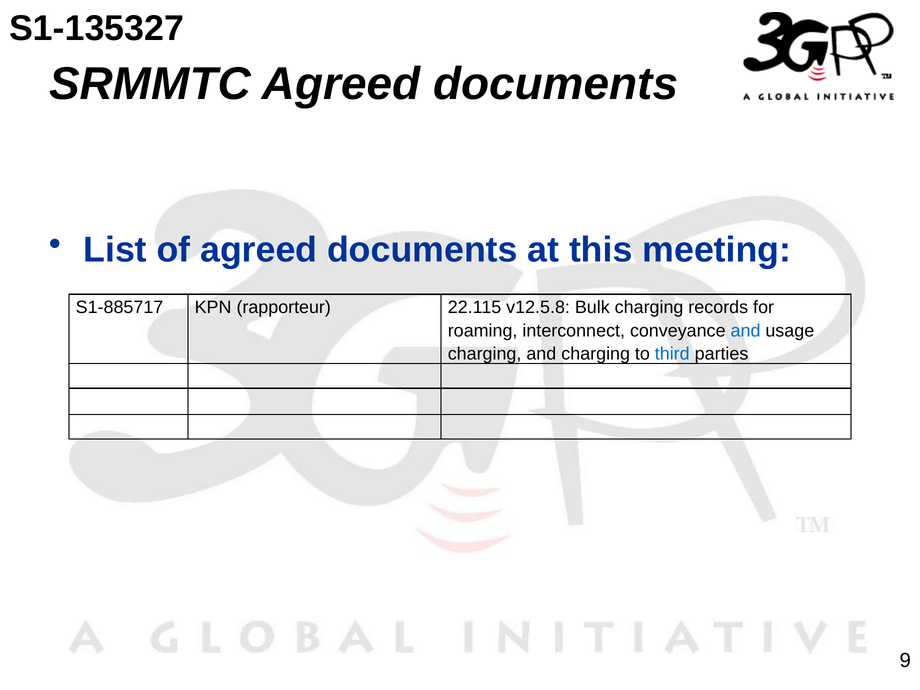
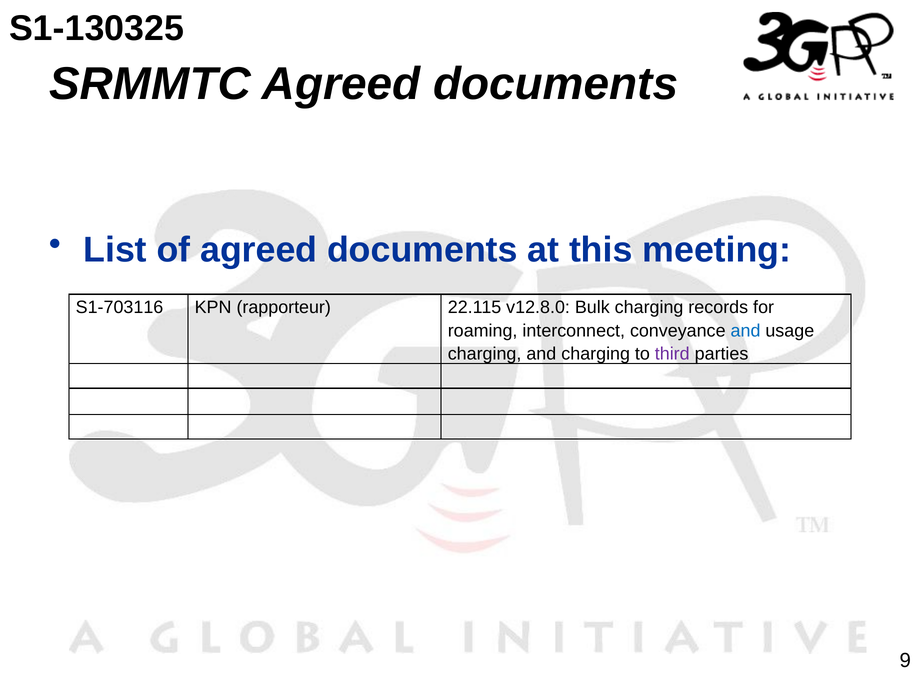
S1-135327: S1-135327 -> S1-130325
S1-885717: S1-885717 -> S1-703116
v12.5.8: v12.5.8 -> v12.8.0
third colour: blue -> purple
